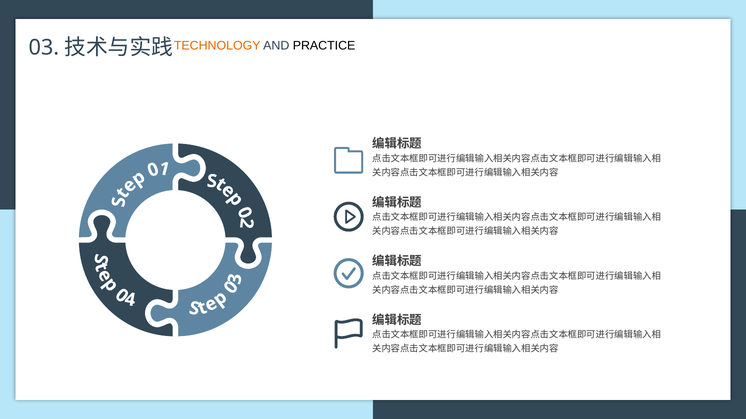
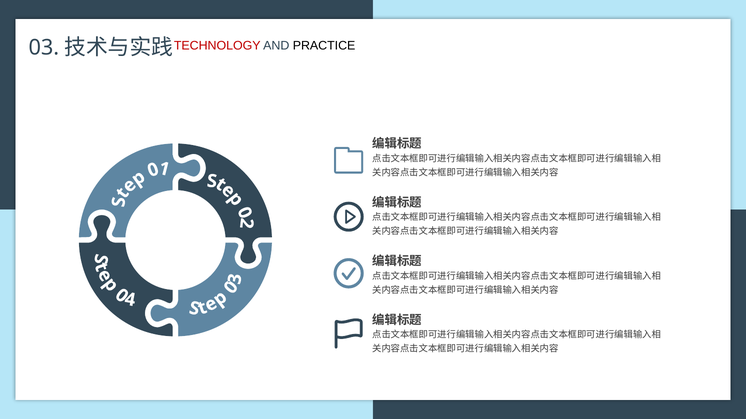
TECHNOLOGY colour: orange -> red
